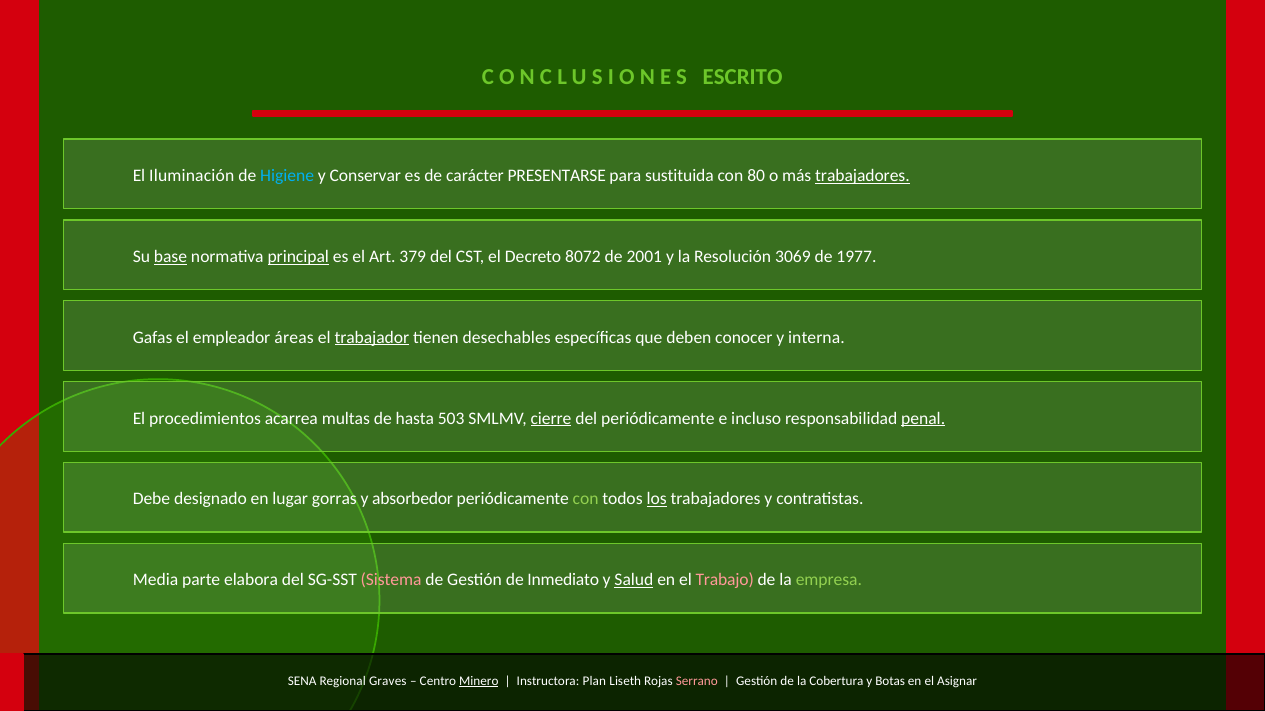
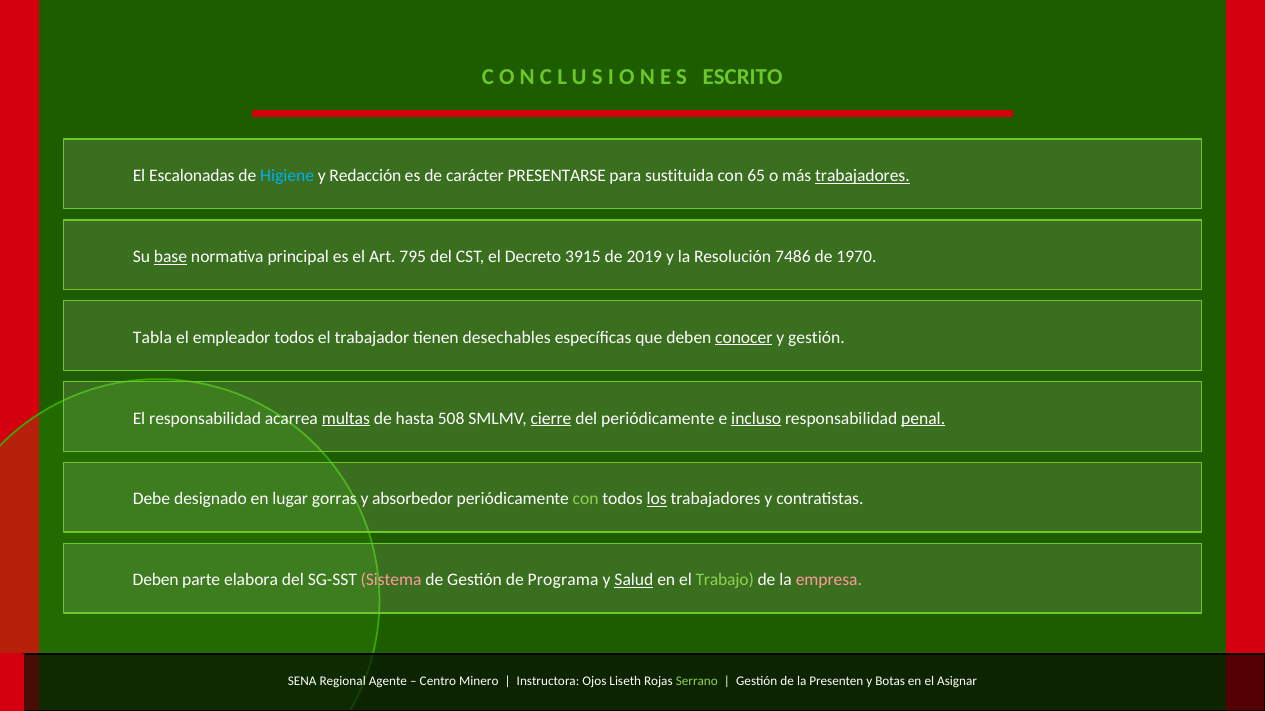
Iluminación: Iluminación -> Escalonadas
Conservar: Conservar -> Redacción
80: 80 -> 65
principal underline: present -> none
379: 379 -> 795
8072: 8072 -> 3915
2001: 2001 -> 2019
3069: 3069 -> 7486
1977: 1977 -> 1970
Gafas: Gafas -> Tabla
empleador áreas: áreas -> todos
trabajador underline: present -> none
conocer underline: none -> present
y interna: interna -> gestión
El procedimientos: procedimientos -> responsabilidad
multas underline: none -> present
503: 503 -> 508
incluso underline: none -> present
Media at (156, 581): Media -> Deben
Inmediato: Inmediato -> Programa
Trabajo colour: pink -> light green
empresa colour: light green -> pink
Graves: Graves -> Agente
Minero underline: present -> none
Plan: Plan -> Ojos
Serrano colour: pink -> light green
Cobertura: Cobertura -> Presenten
